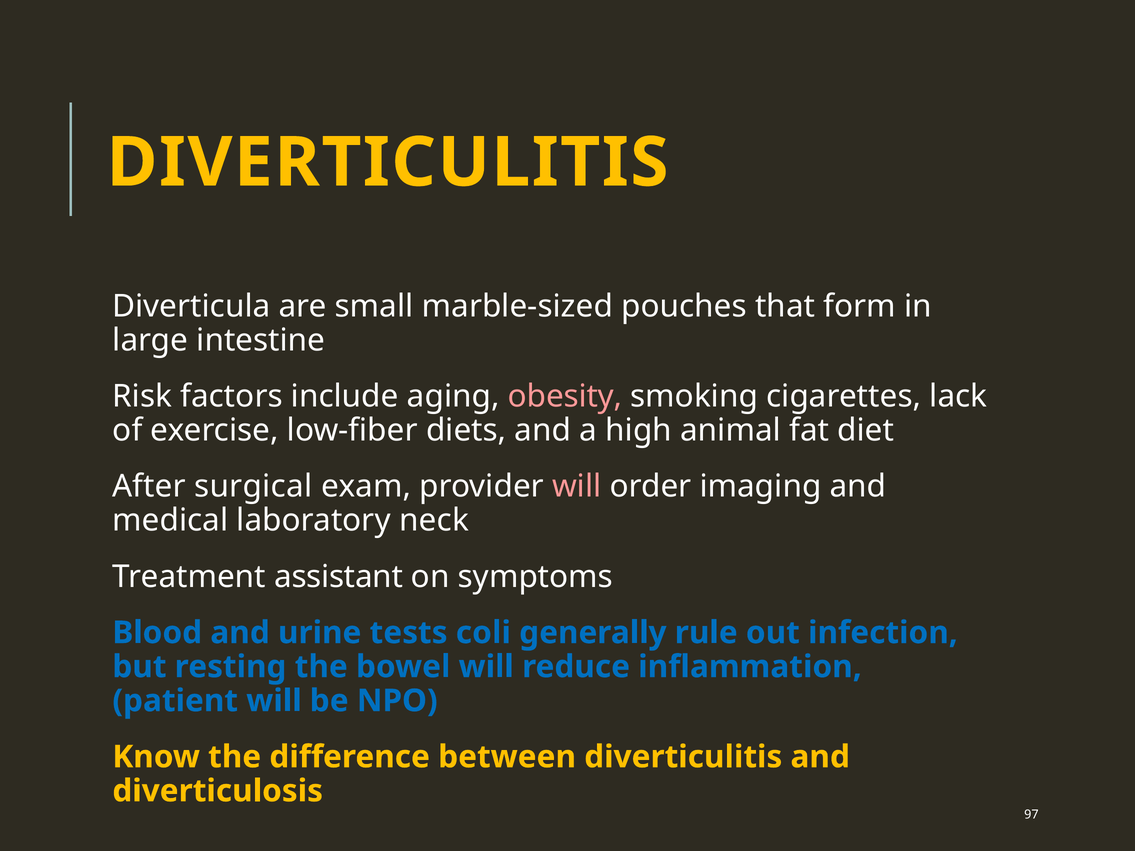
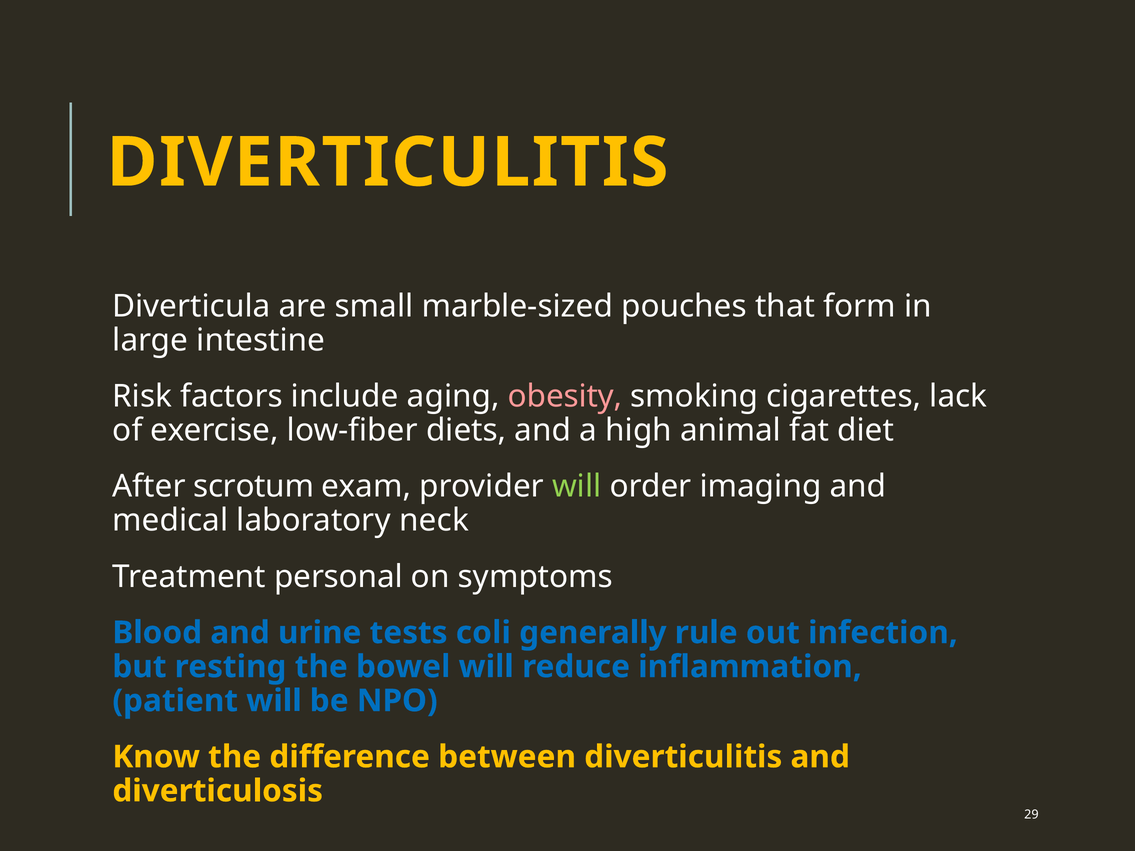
surgical: surgical -> scrotum
will at (577, 487) colour: pink -> light green
assistant: assistant -> personal
97: 97 -> 29
